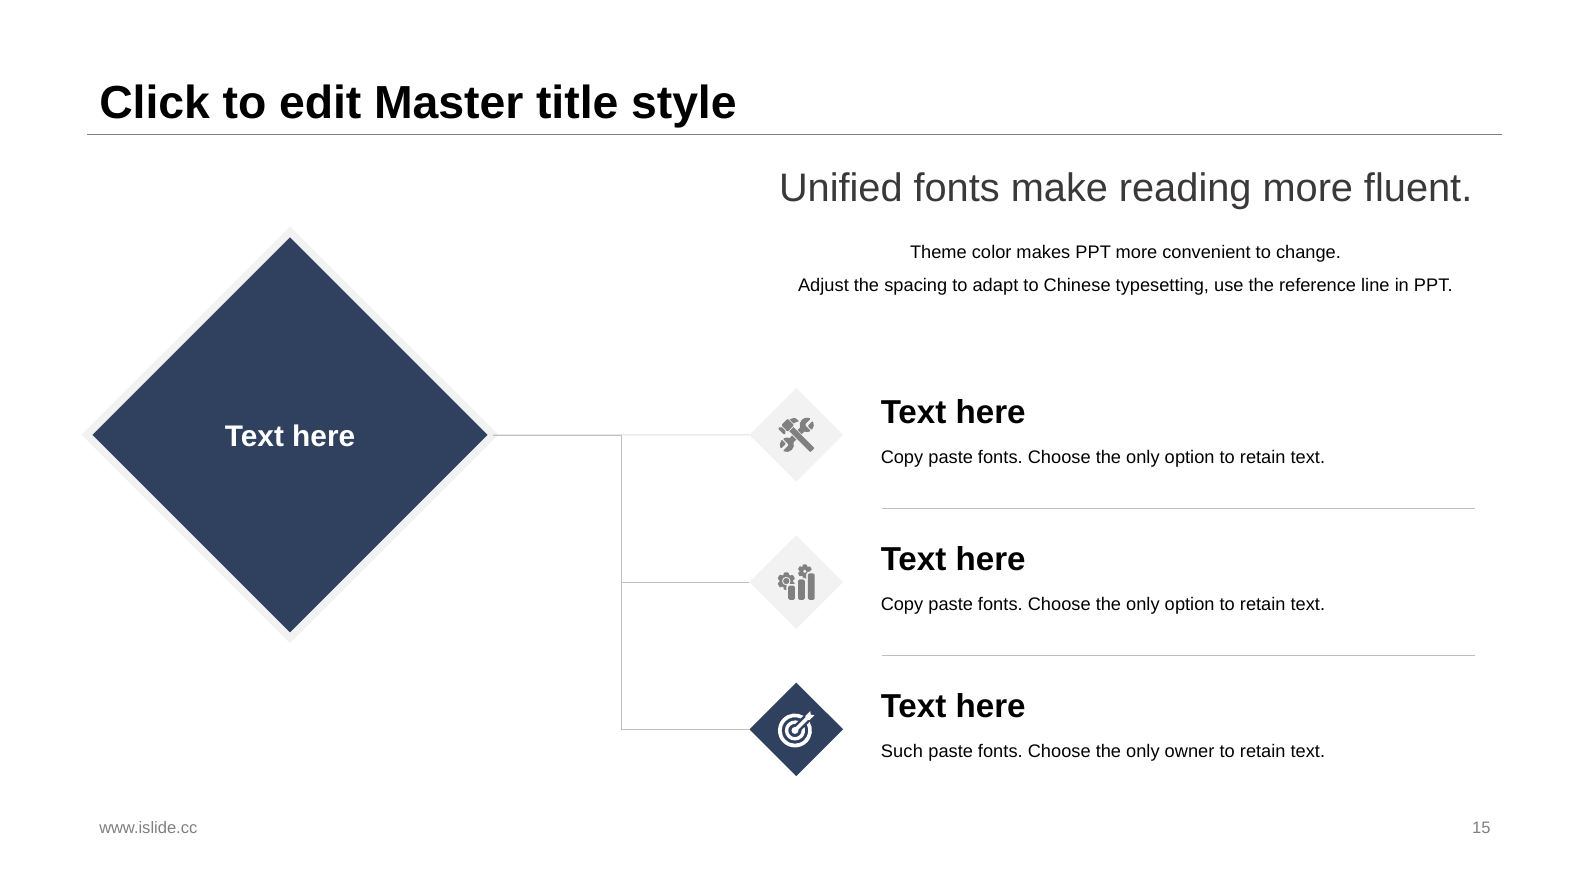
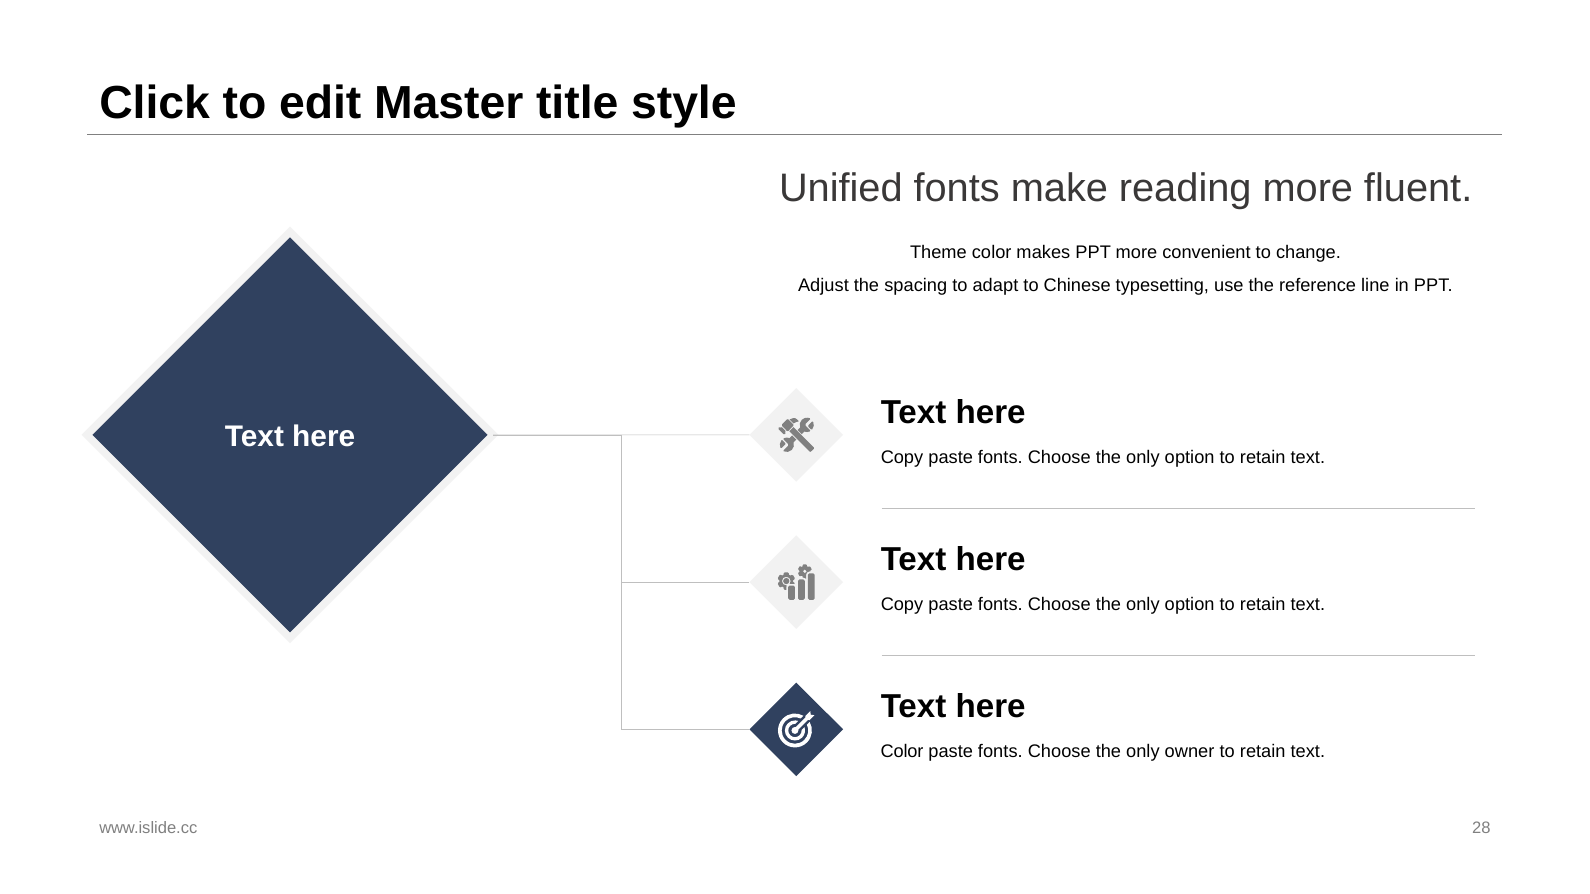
Such at (902, 752): Such -> Color
15: 15 -> 28
